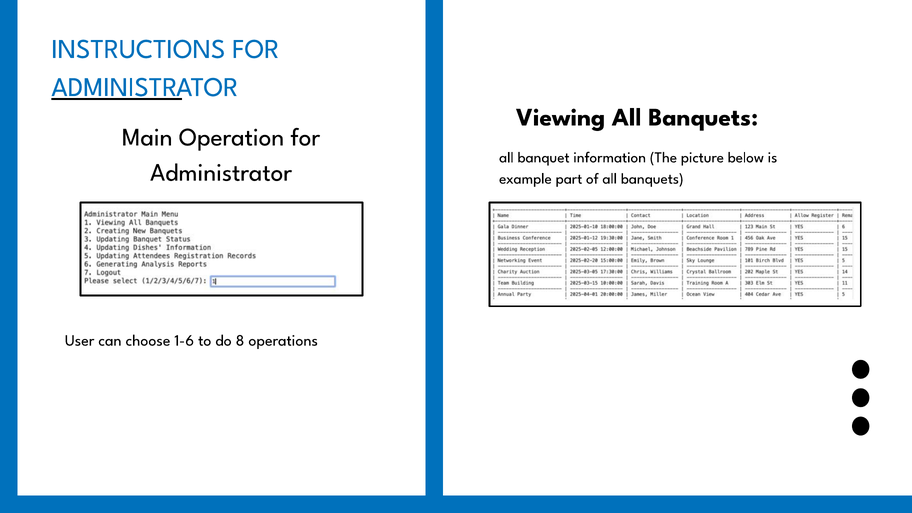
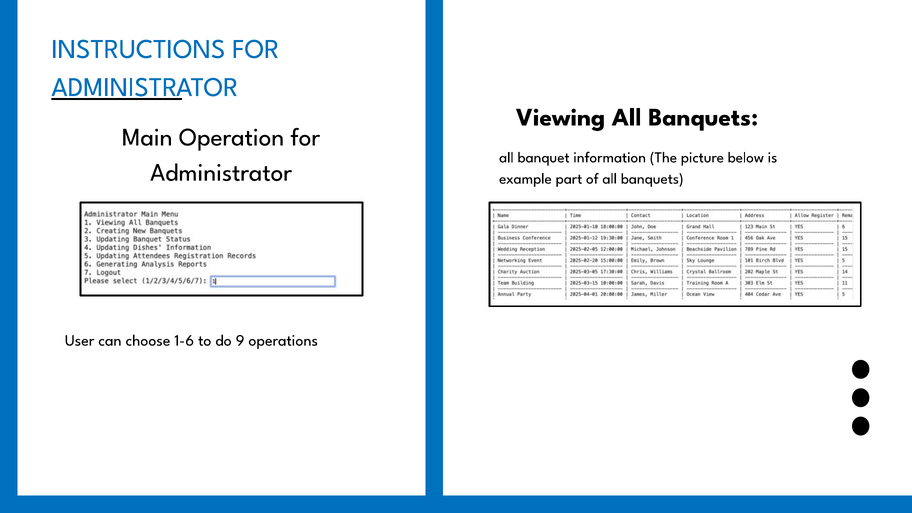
8: 8 -> 9
